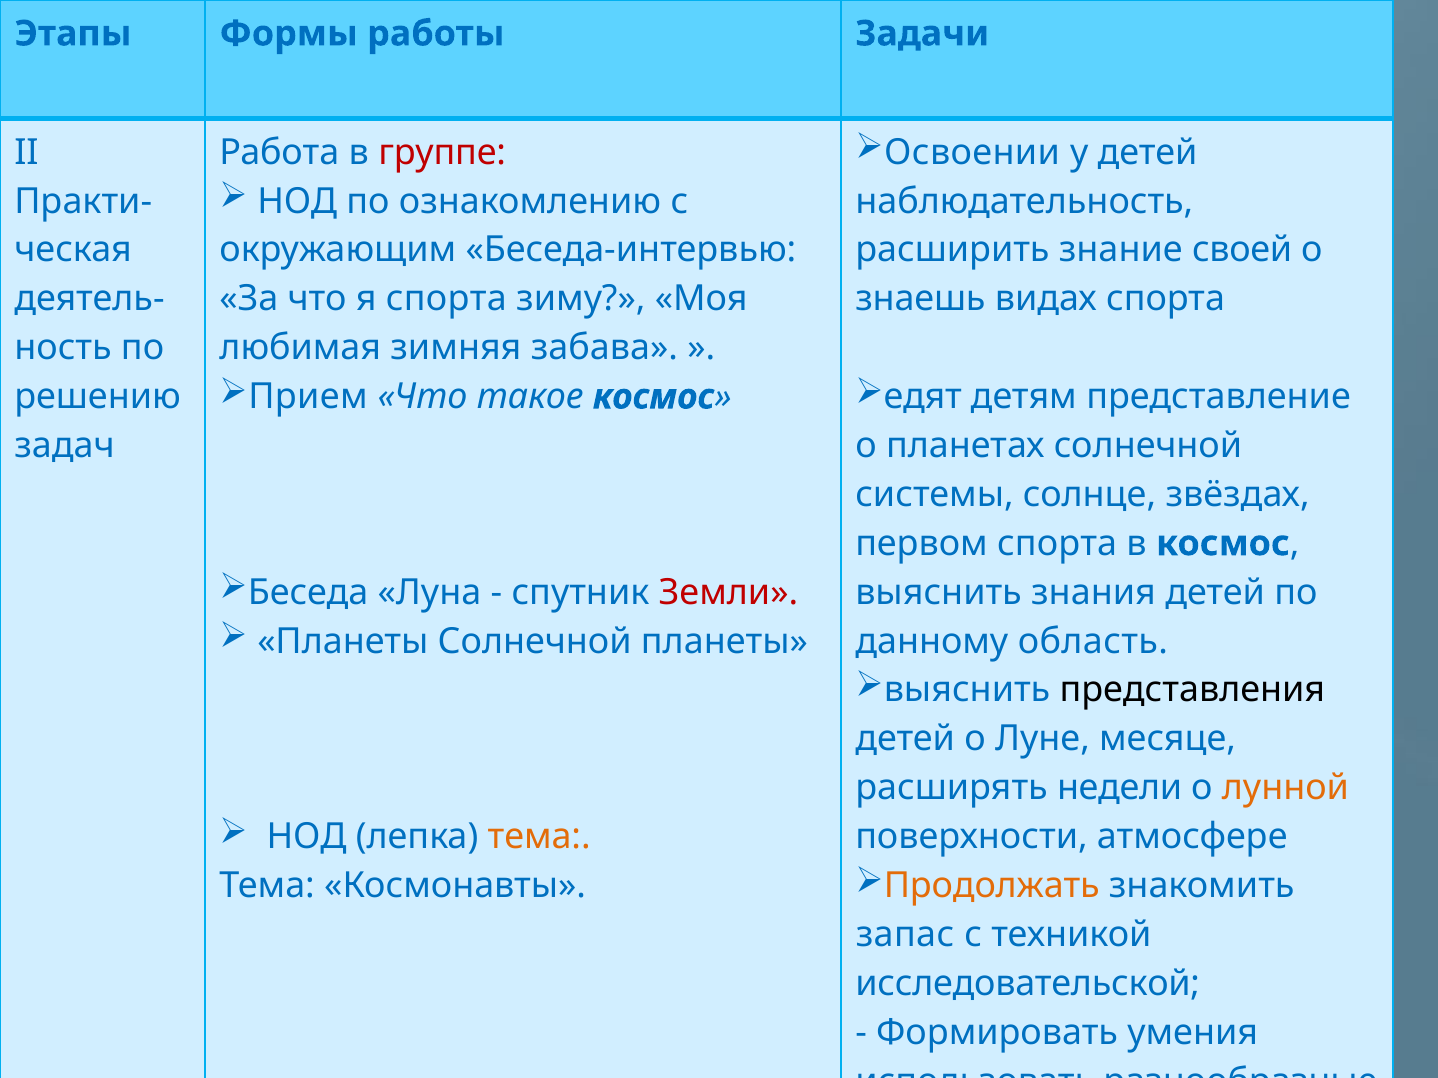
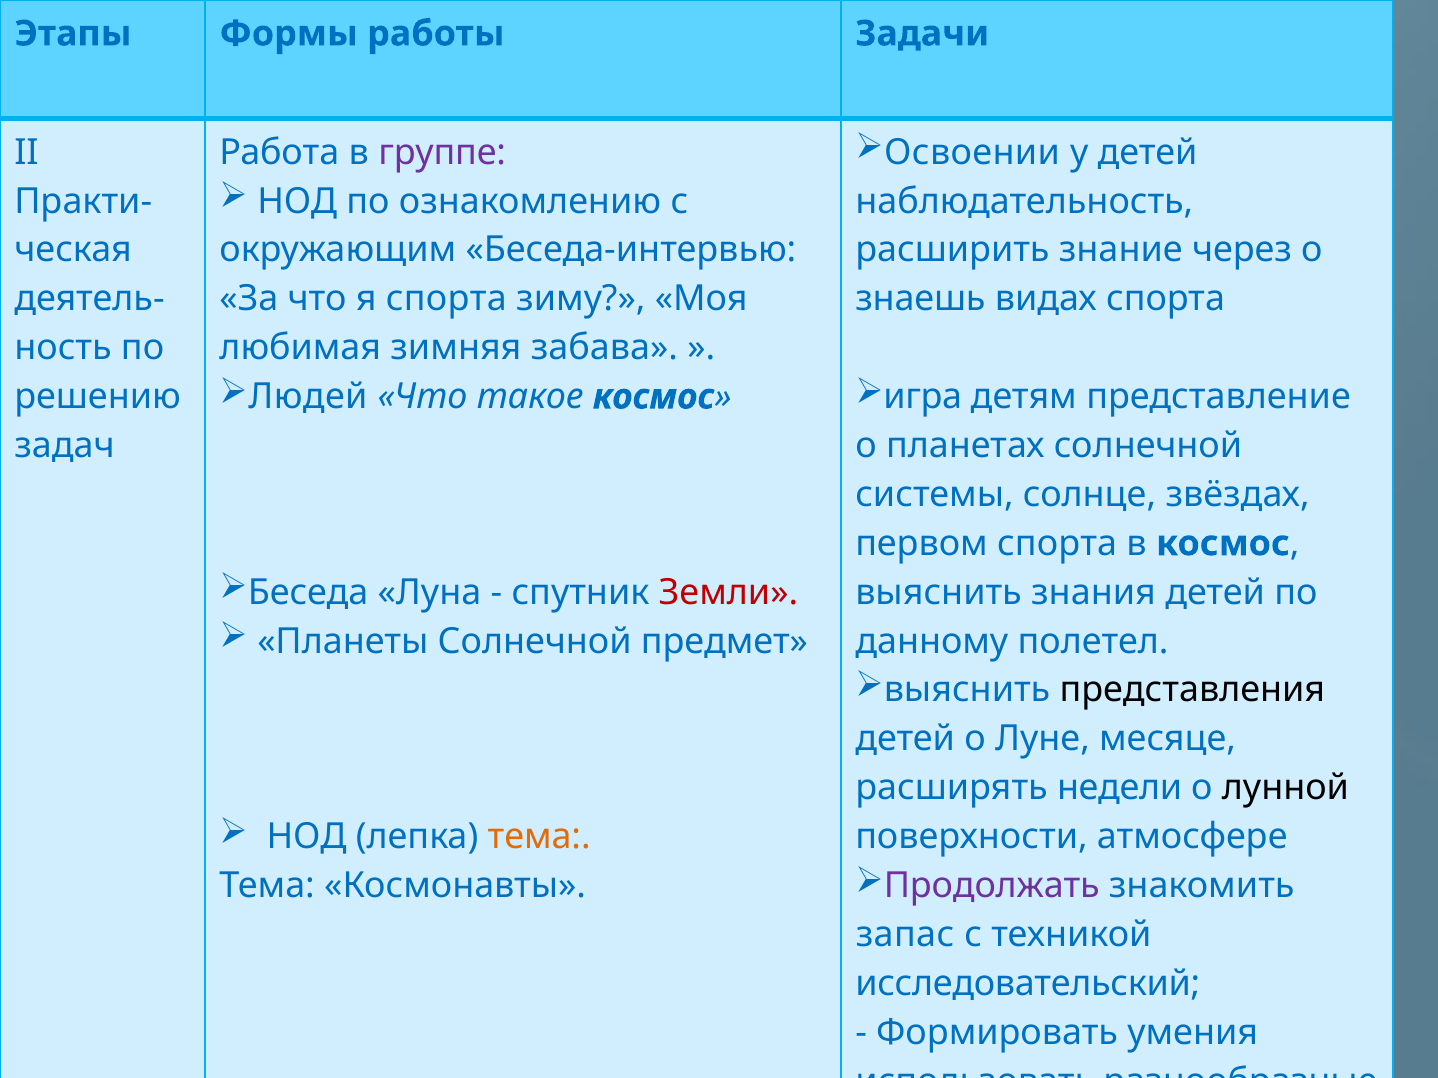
группе colour: red -> purple
знание своей: своей -> через
Прием at (308, 397): Прием -> Людей
едят: едят -> игра
Солнечной планеты: планеты -> предмет
область: область -> полетел
лунной colour: orange -> black
Продолжать colour: orange -> purple
исследовательской: исследовательской -> исследовательский
